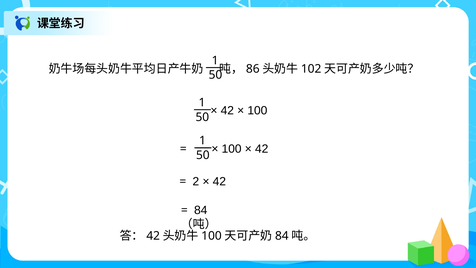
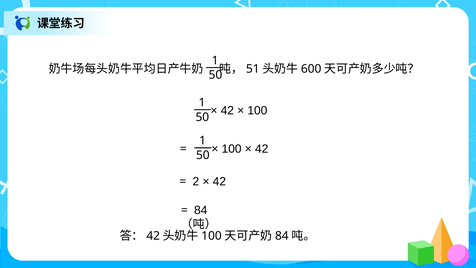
86: 86 -> 51
102: 102 -> 600
